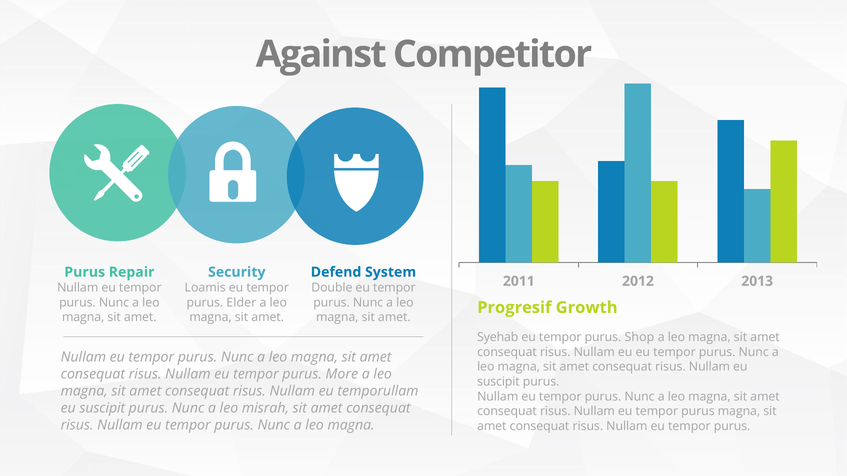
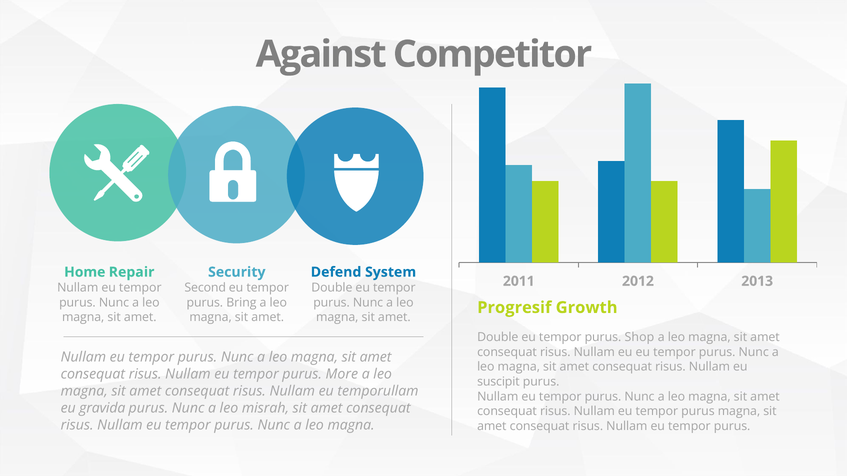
Purus at (85, 272): Purus -> Home
Loamis: Loamis -> Second
Elder: Elder -> Bring
Syehab at (498, 338): Syehab -> Double
suscipit at (102, 408): suscipit -> gravida
